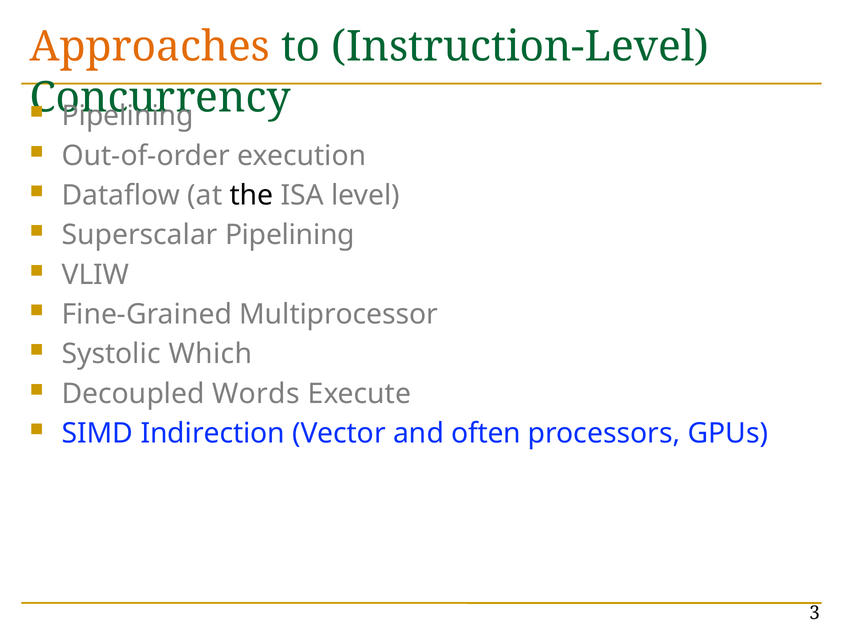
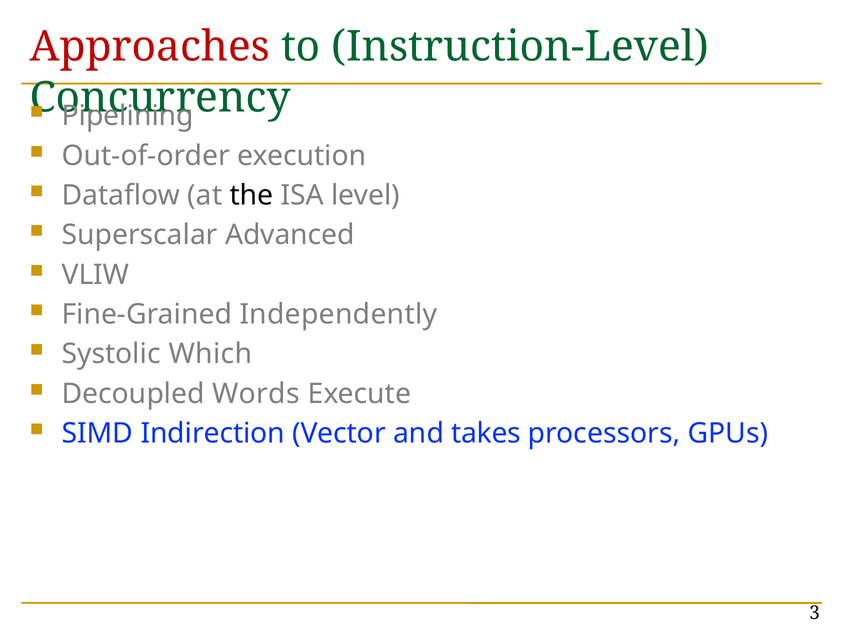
Approaches colour: orange -> red
Superscalar Pipelining: Pipelining -> Advanced
Multiprocessor: Multiprocessor -> Independently
often: often -> takes
